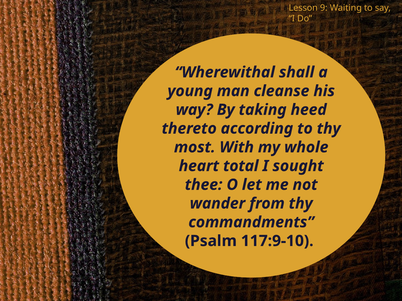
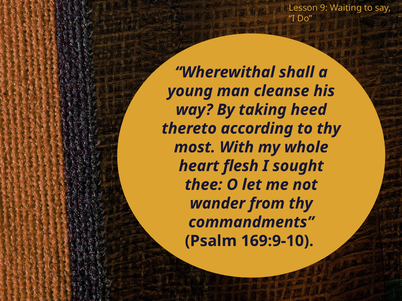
total: total -> flesh
117:9-10: 117:9-10 -> 169:9-10
